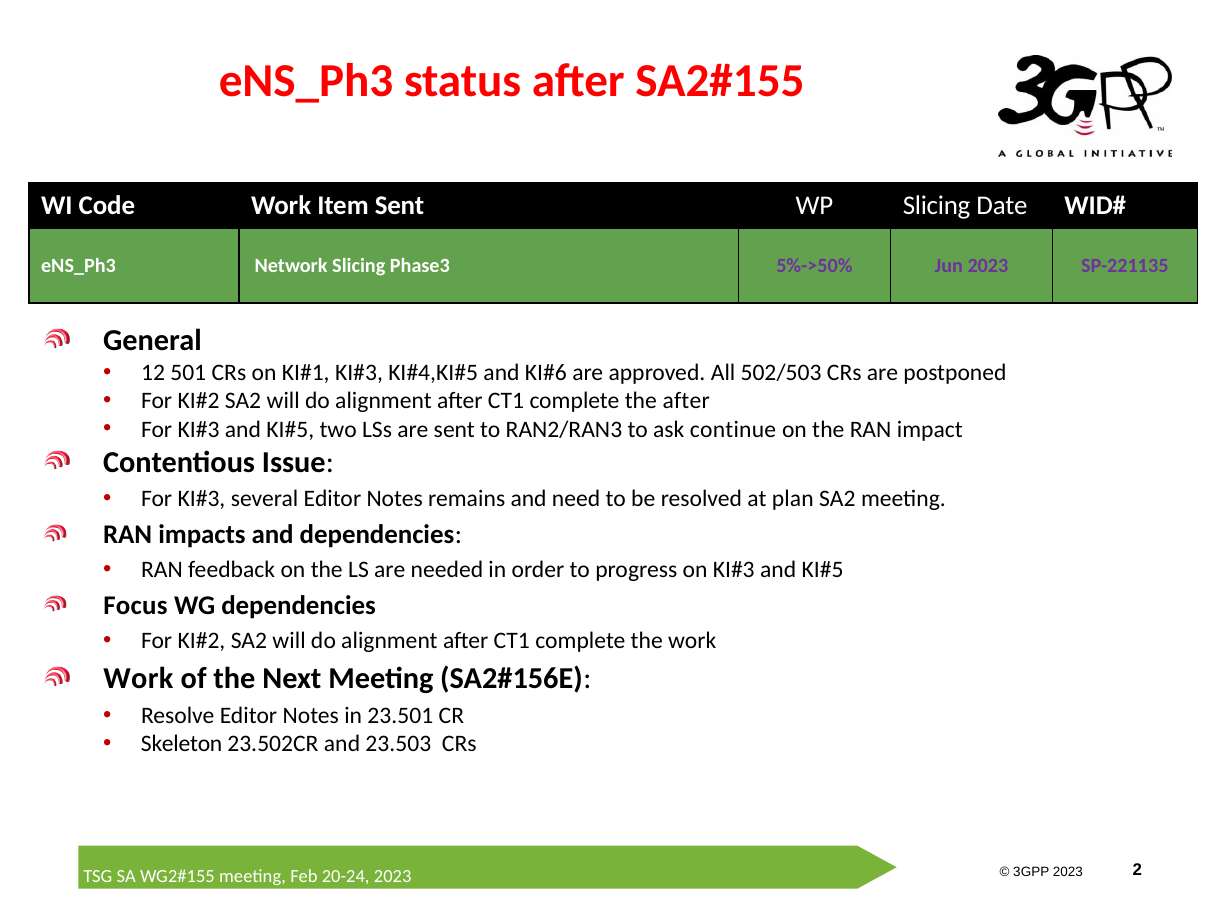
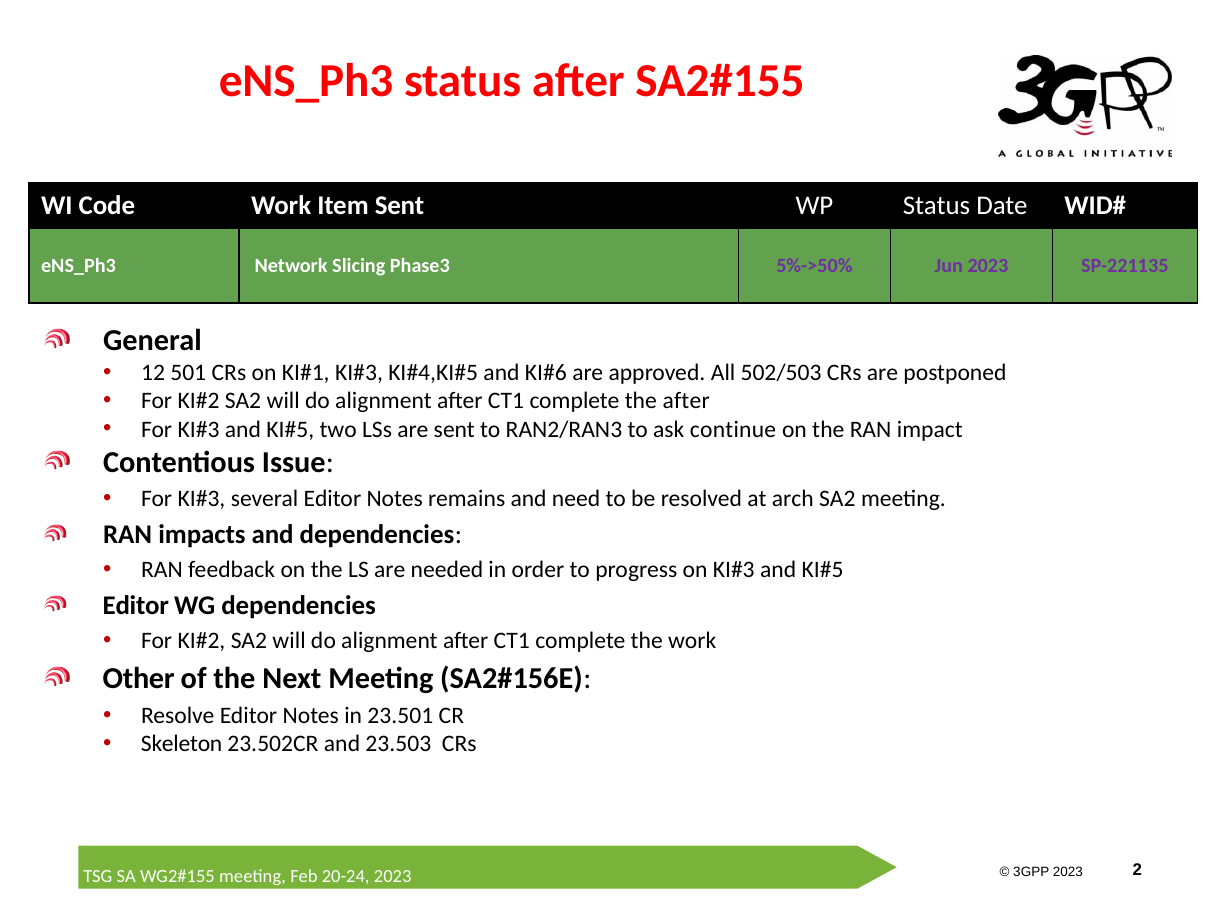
WP Slicing: Slicing -> Status
plan: plan -> arch
Focus at (136, 605): Focus -> Editor
Work at (138, 678): Work -> Other
